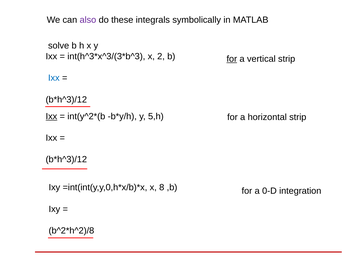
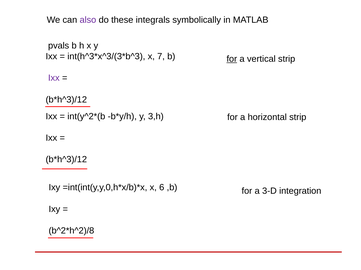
solve: solve -> pvals
2: 2 -> 7
Ixx at (54, 78) colour: blue -> purple
Ixx at (51, 117) underline: present -> none
5,h: 5,h -> 3,h
8: 8 -> 6
0-D: 0-D -> 3-D
